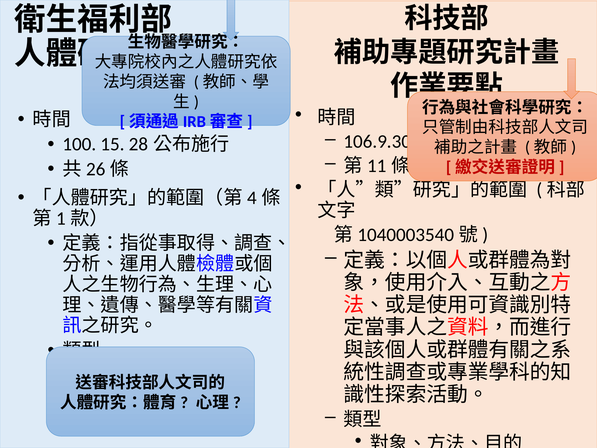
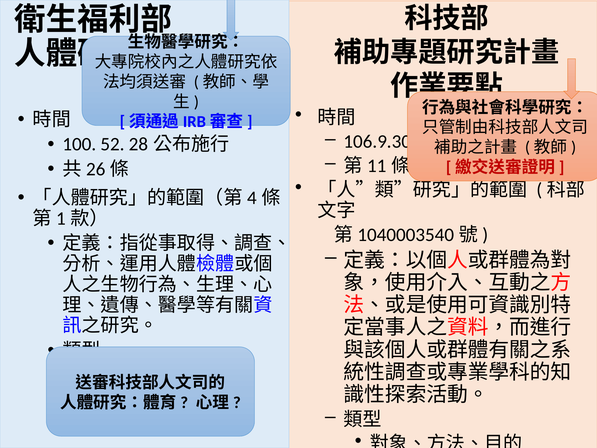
15: 15 -> 52
